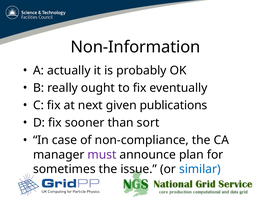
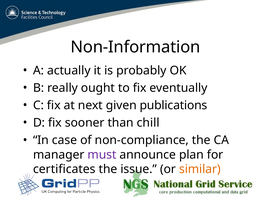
sort: sort -> chill
sometimes: sometimes -> certificates
similar colour: blue -> orange
